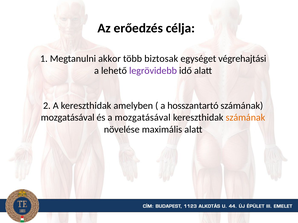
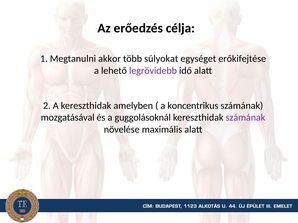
biztosak: biztosak -> súlyokat
végrehajtási: végrehajtási -> erőkifejtése
hosszantartó: hosszantartó -> koncentrikus
a mozgatásával: mozgatásával -> guggolásoknál
számának at (245, 118) colour: orange -> purple
